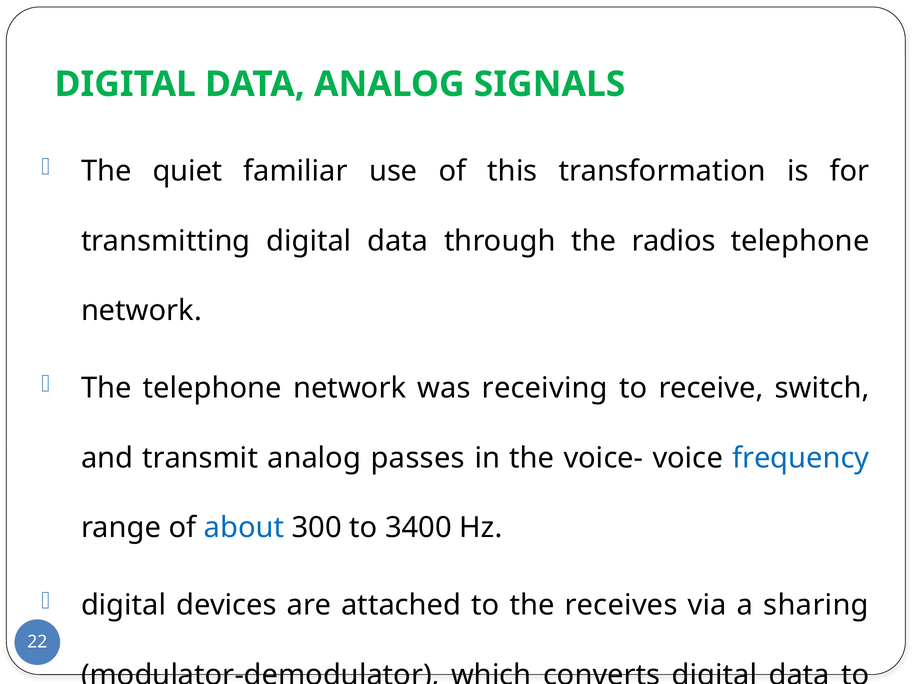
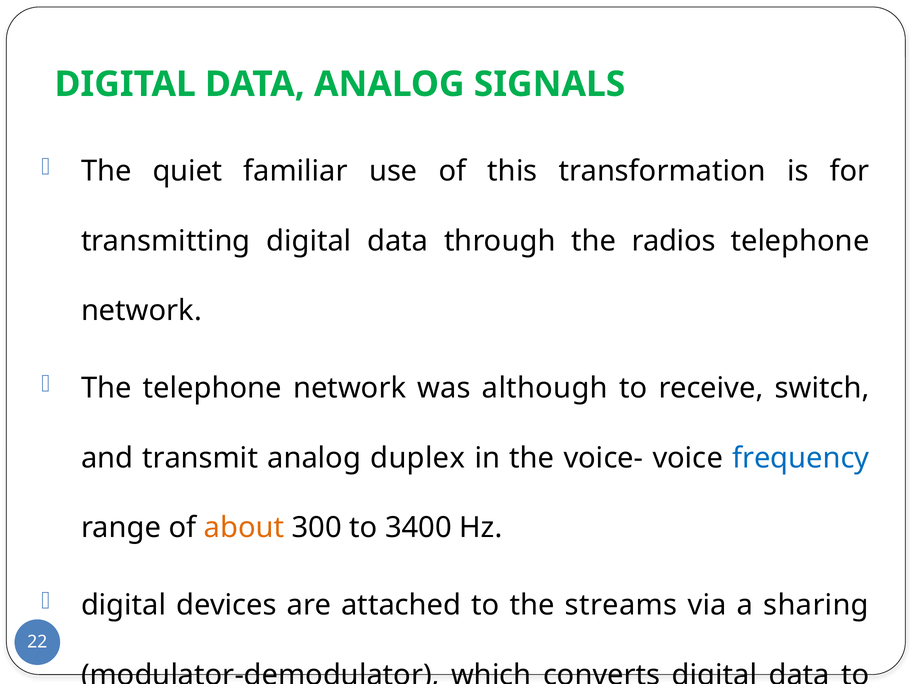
receiving: receiving -> although
passes: passes -> duplex
about colour: blue -> orange
receives: receives -> streams
